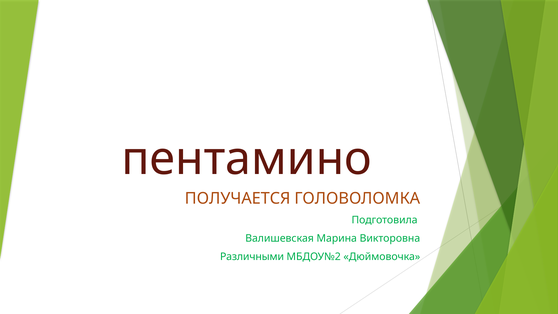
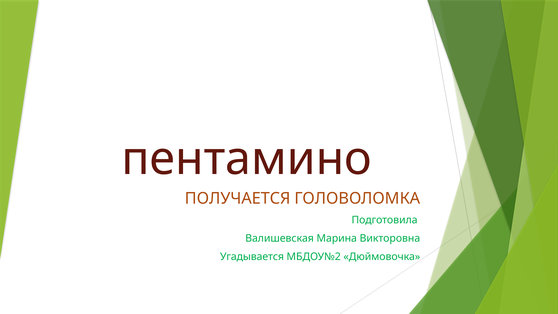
Различными: Различными -> Угадывается
